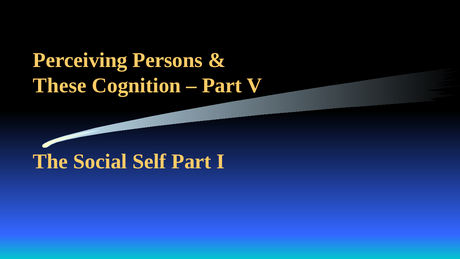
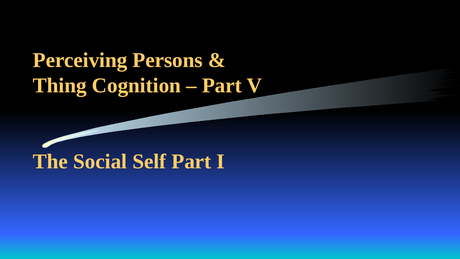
These: These -> Thing
